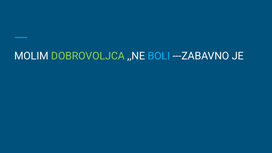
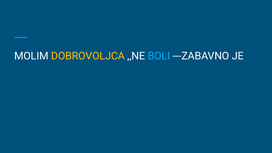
DOBROVOLJCA colour: light green -> yellow
